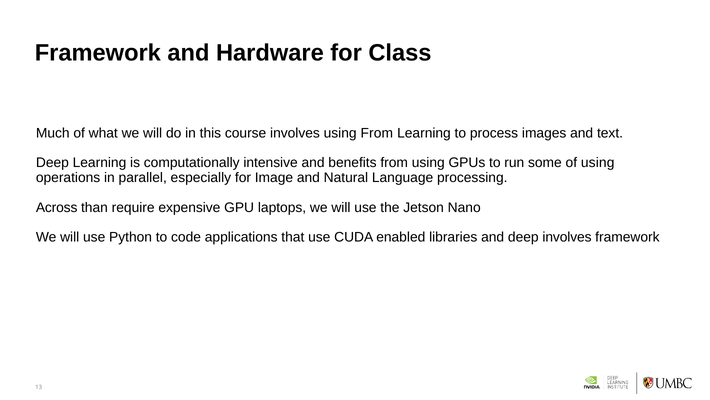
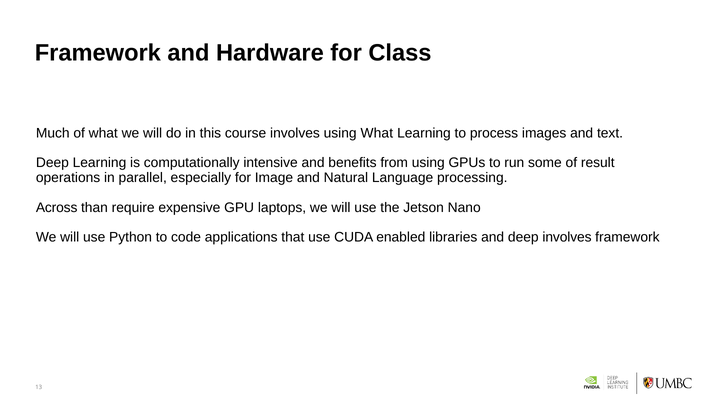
using From: From -> What
of using: using -> result
